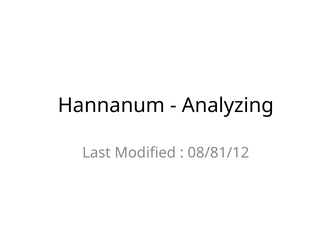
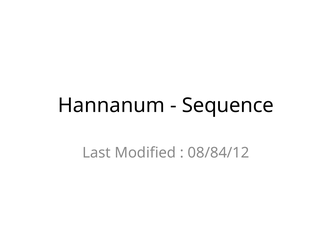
Analyzing: Analyzing -> Sequence
08/81/12: 08/81/12 -> 08/84/12
